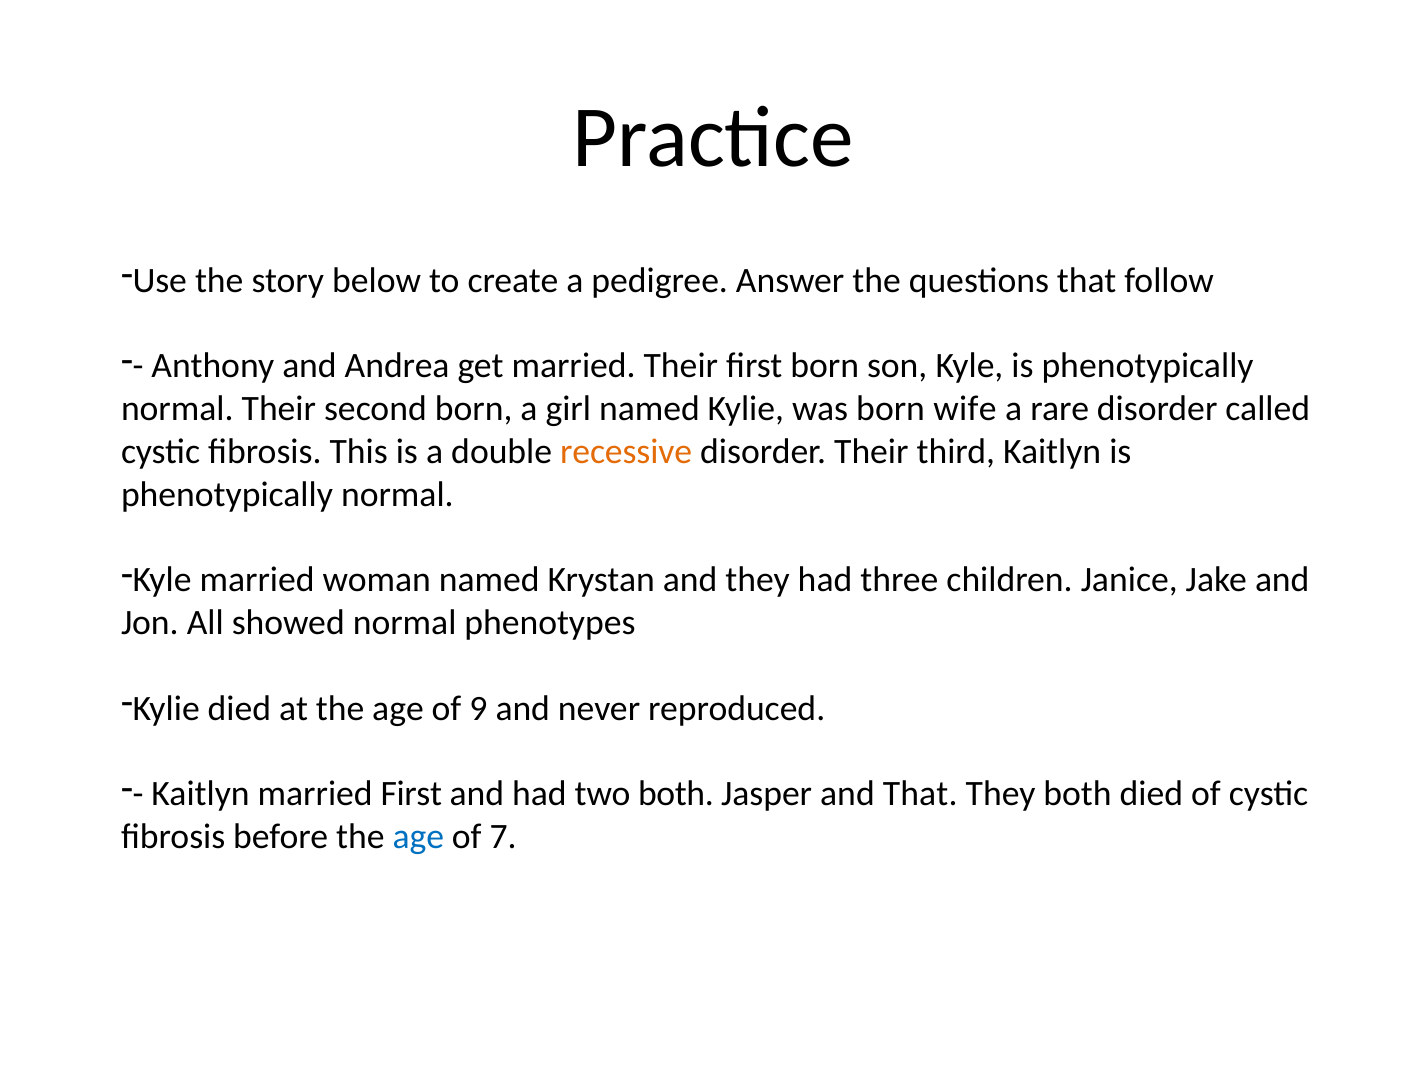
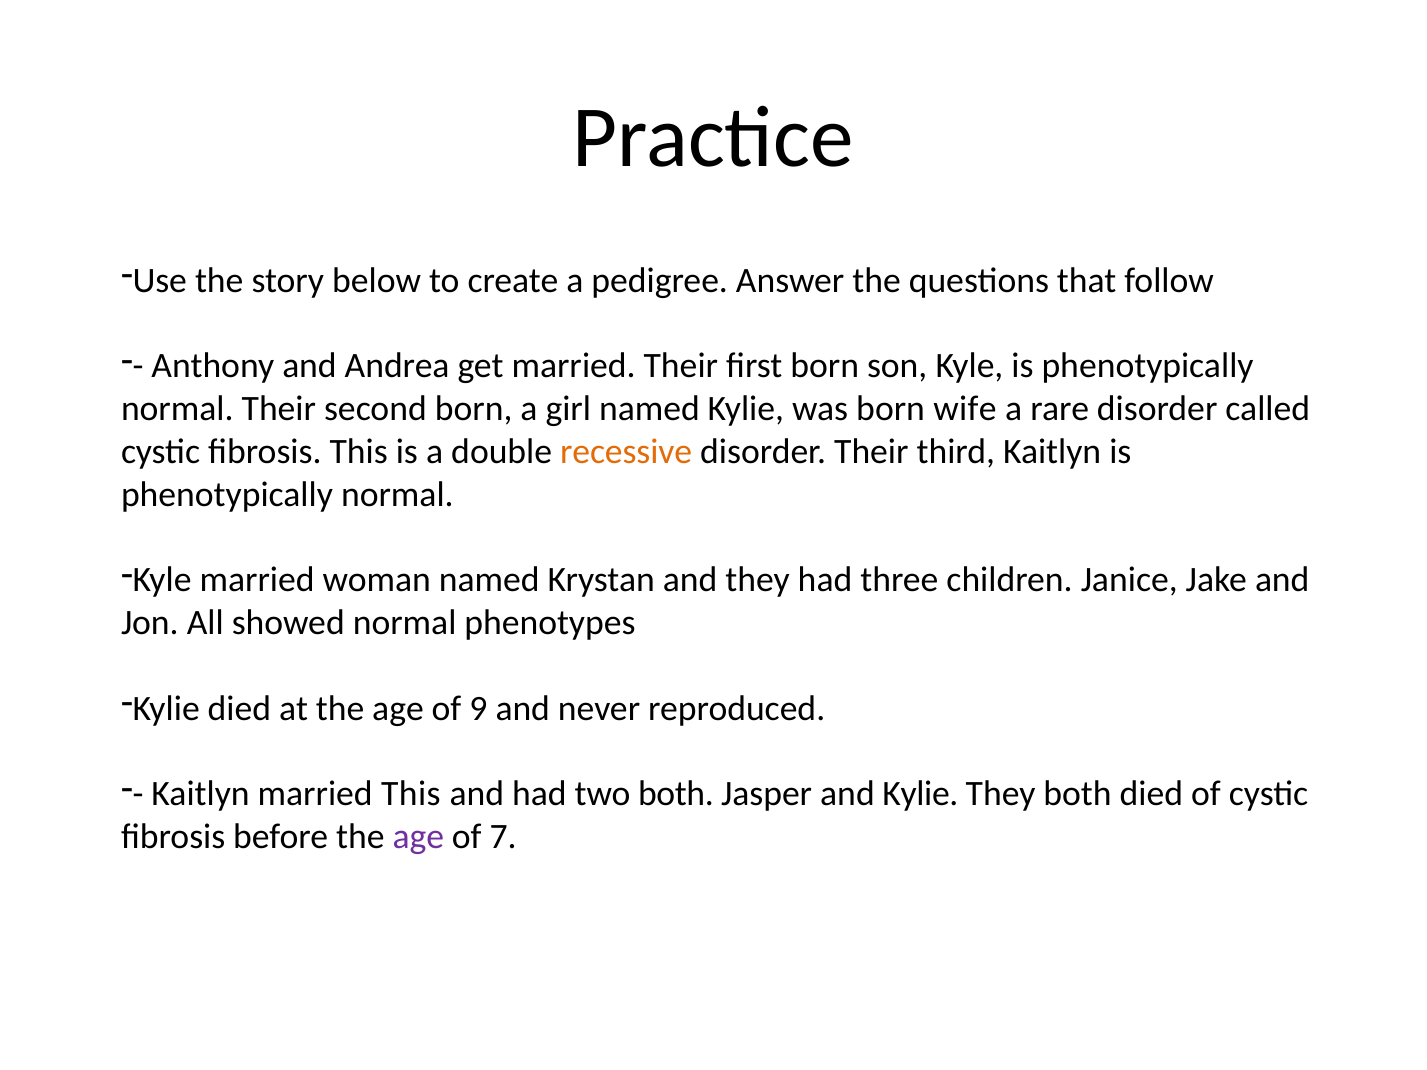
married First: First -> This
and That: That -> Kylie
age at (418, 837) colour: blue -> purple
